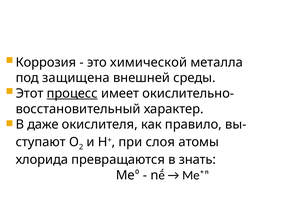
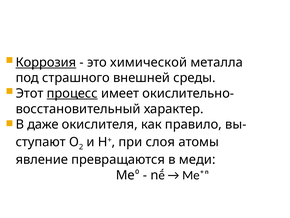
Коррозия underline: none -> present
защищена: защищена -> страшного
хлорида: хлорида -> явление
знать: знать -> меди
